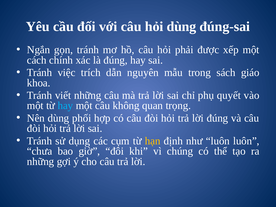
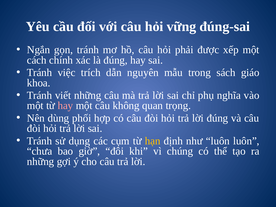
hỏi dùng: dùng -> vững
quyết: quyết -> nghĩa
hay at (65, 106) colour: light blue -> pink
